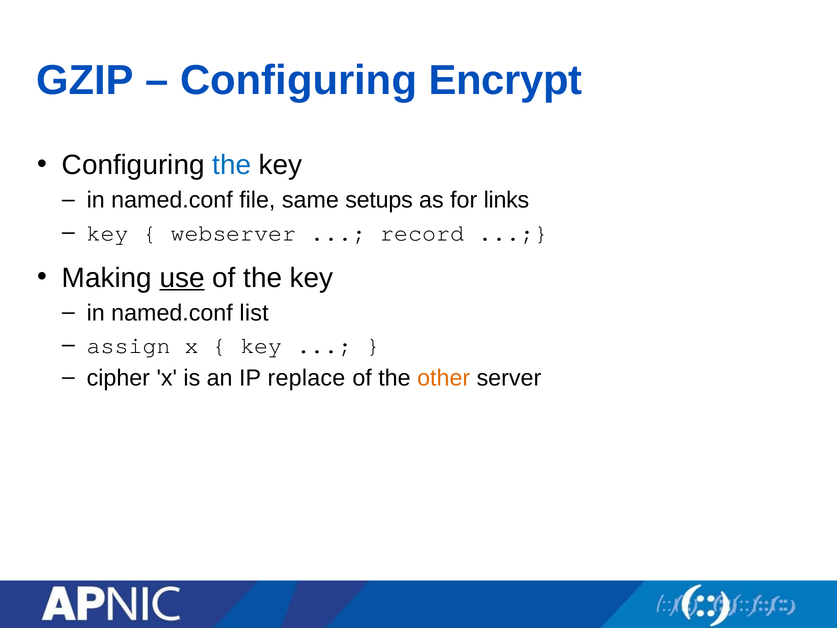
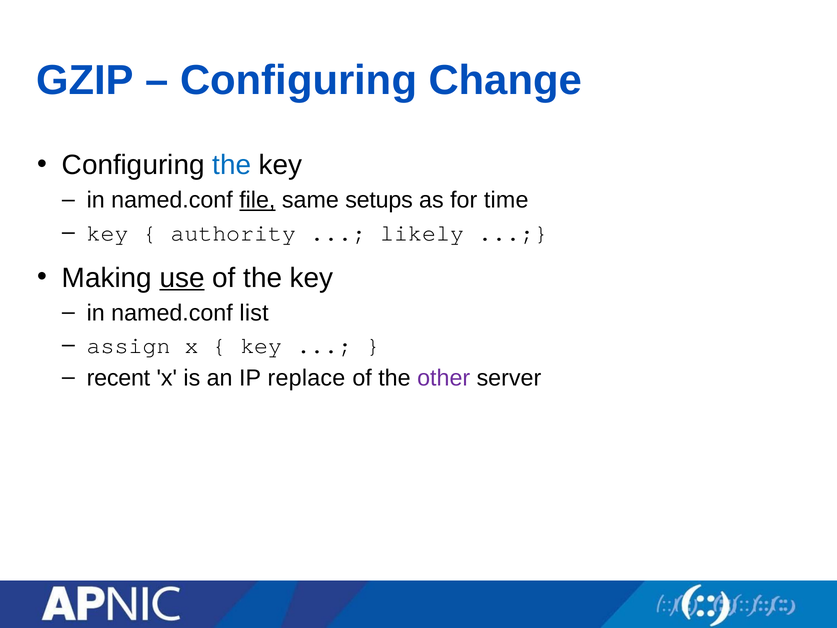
Encrypt: Encrypt -> Change
file underline: none -> present
links: links -> time
webserver: webserver -> authority
record: record -> likely
cipher: cipher -> recent
other colour: orange -> purple
